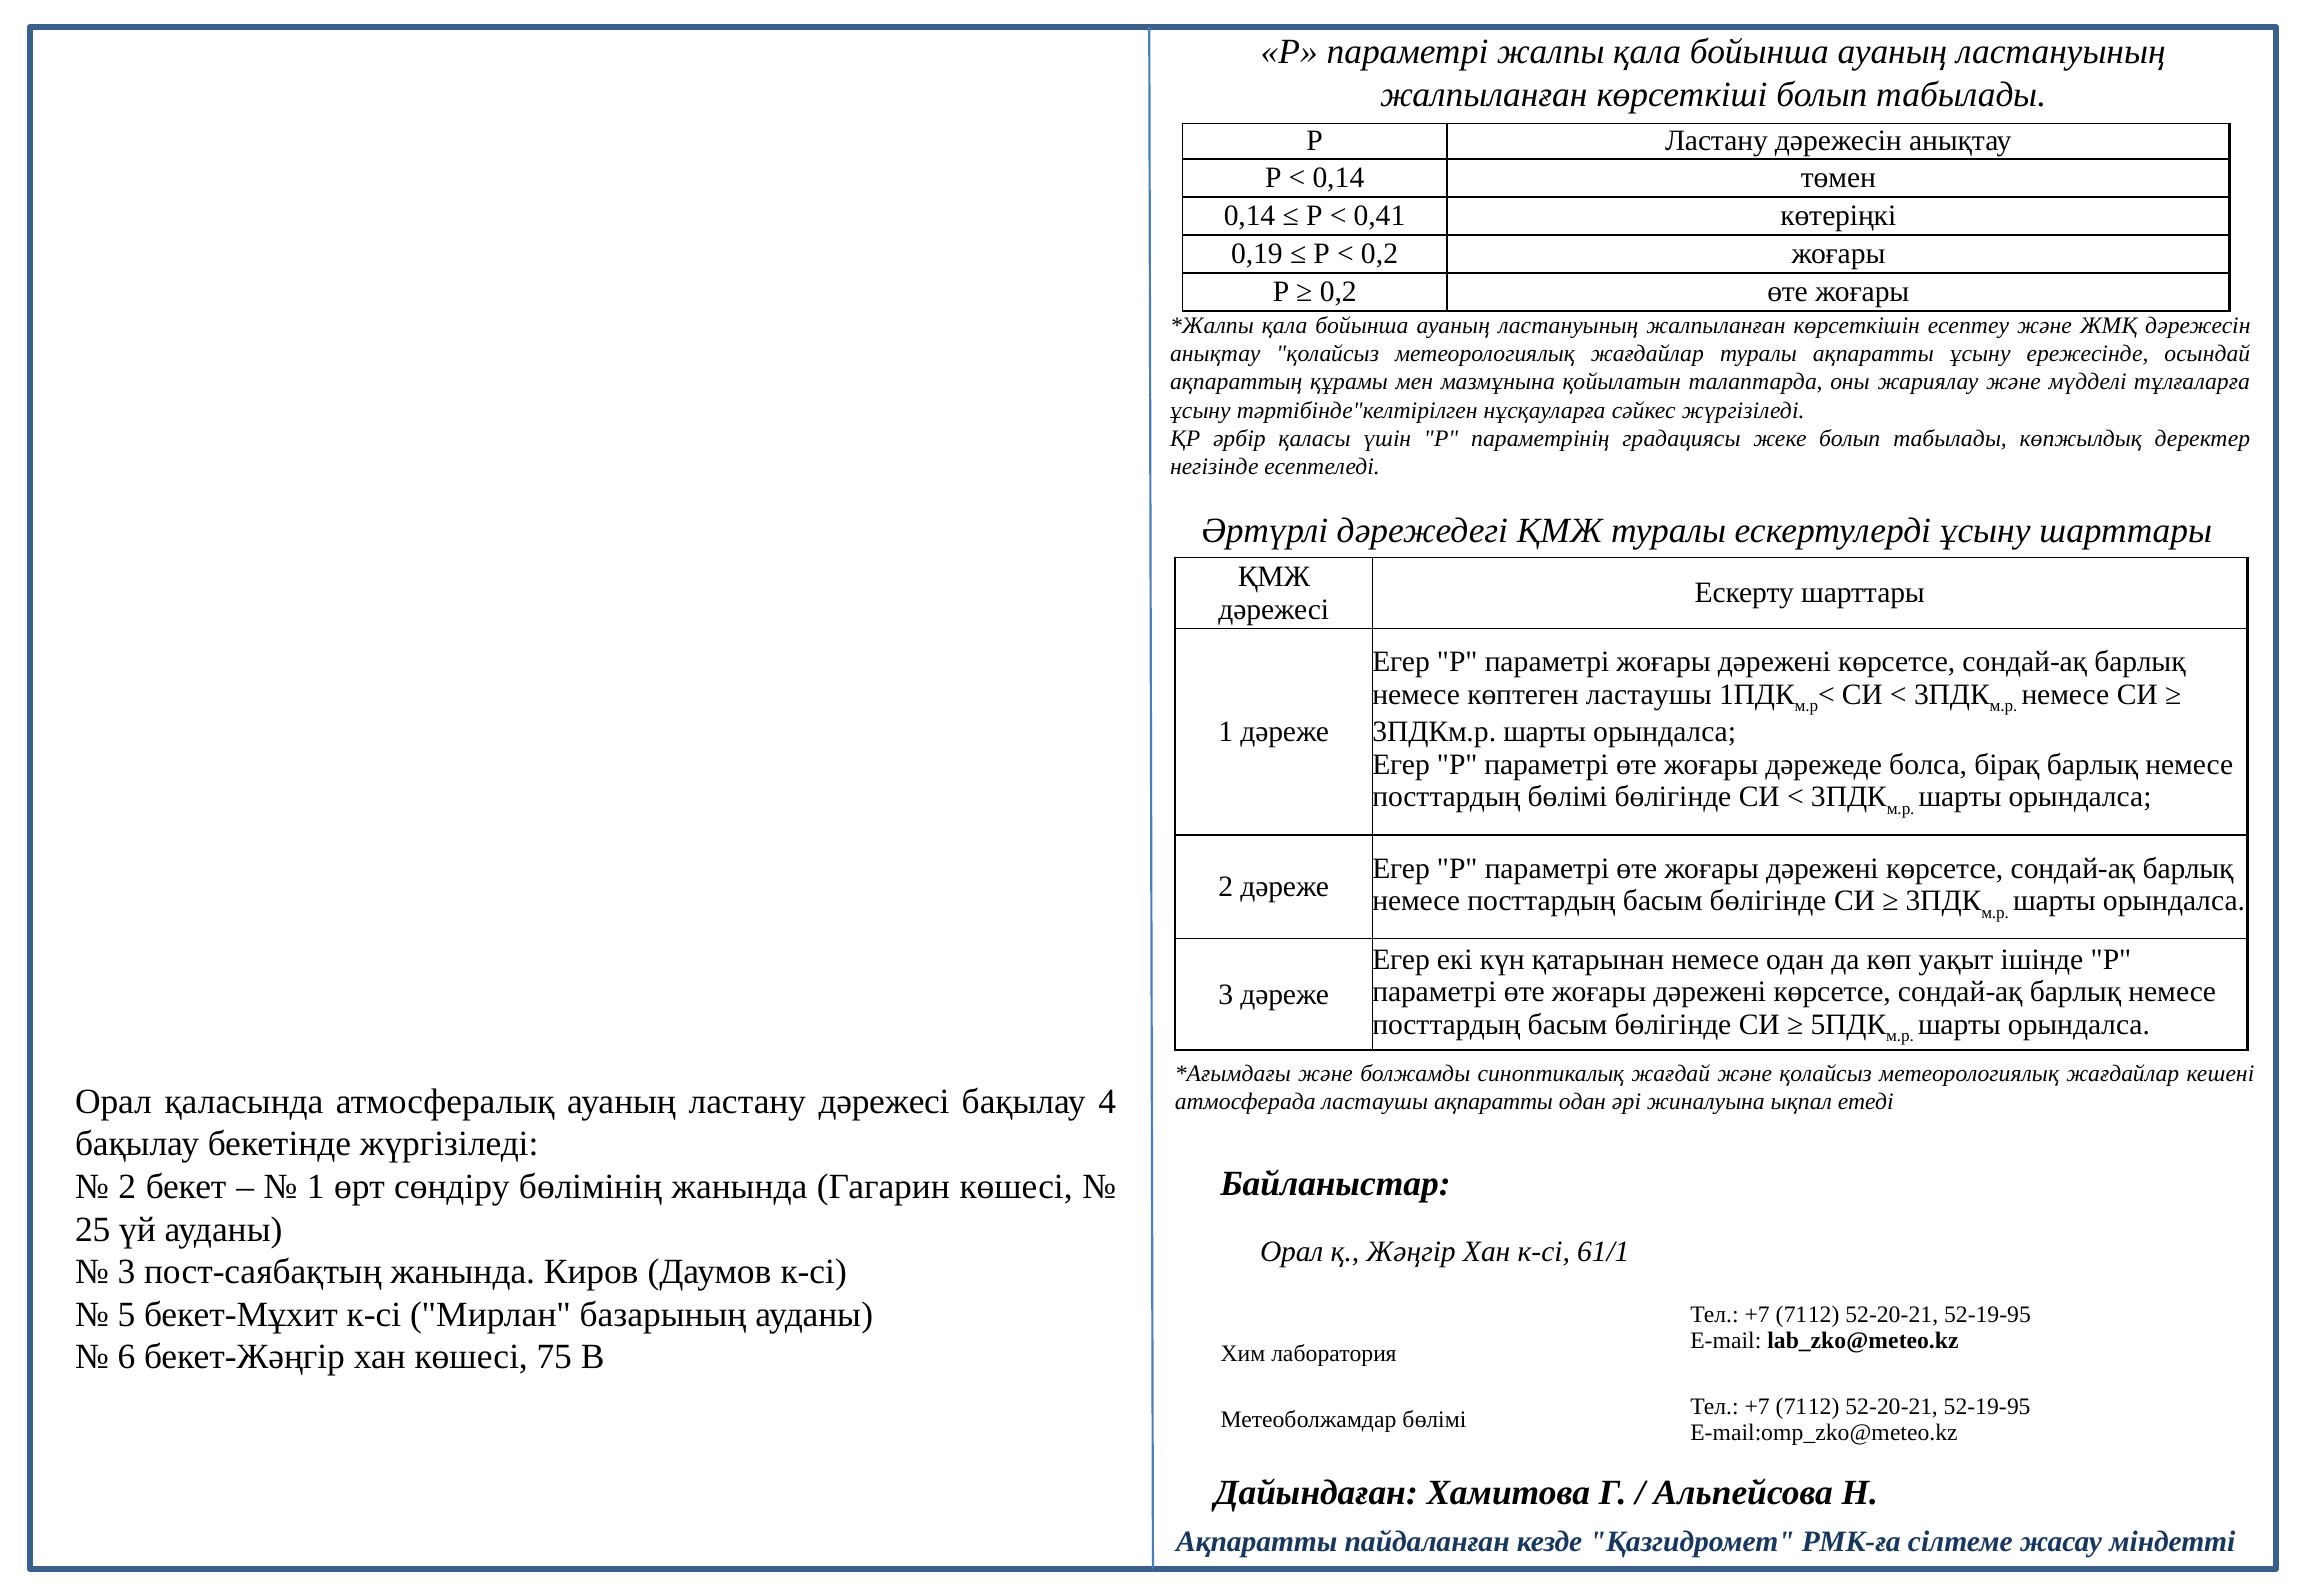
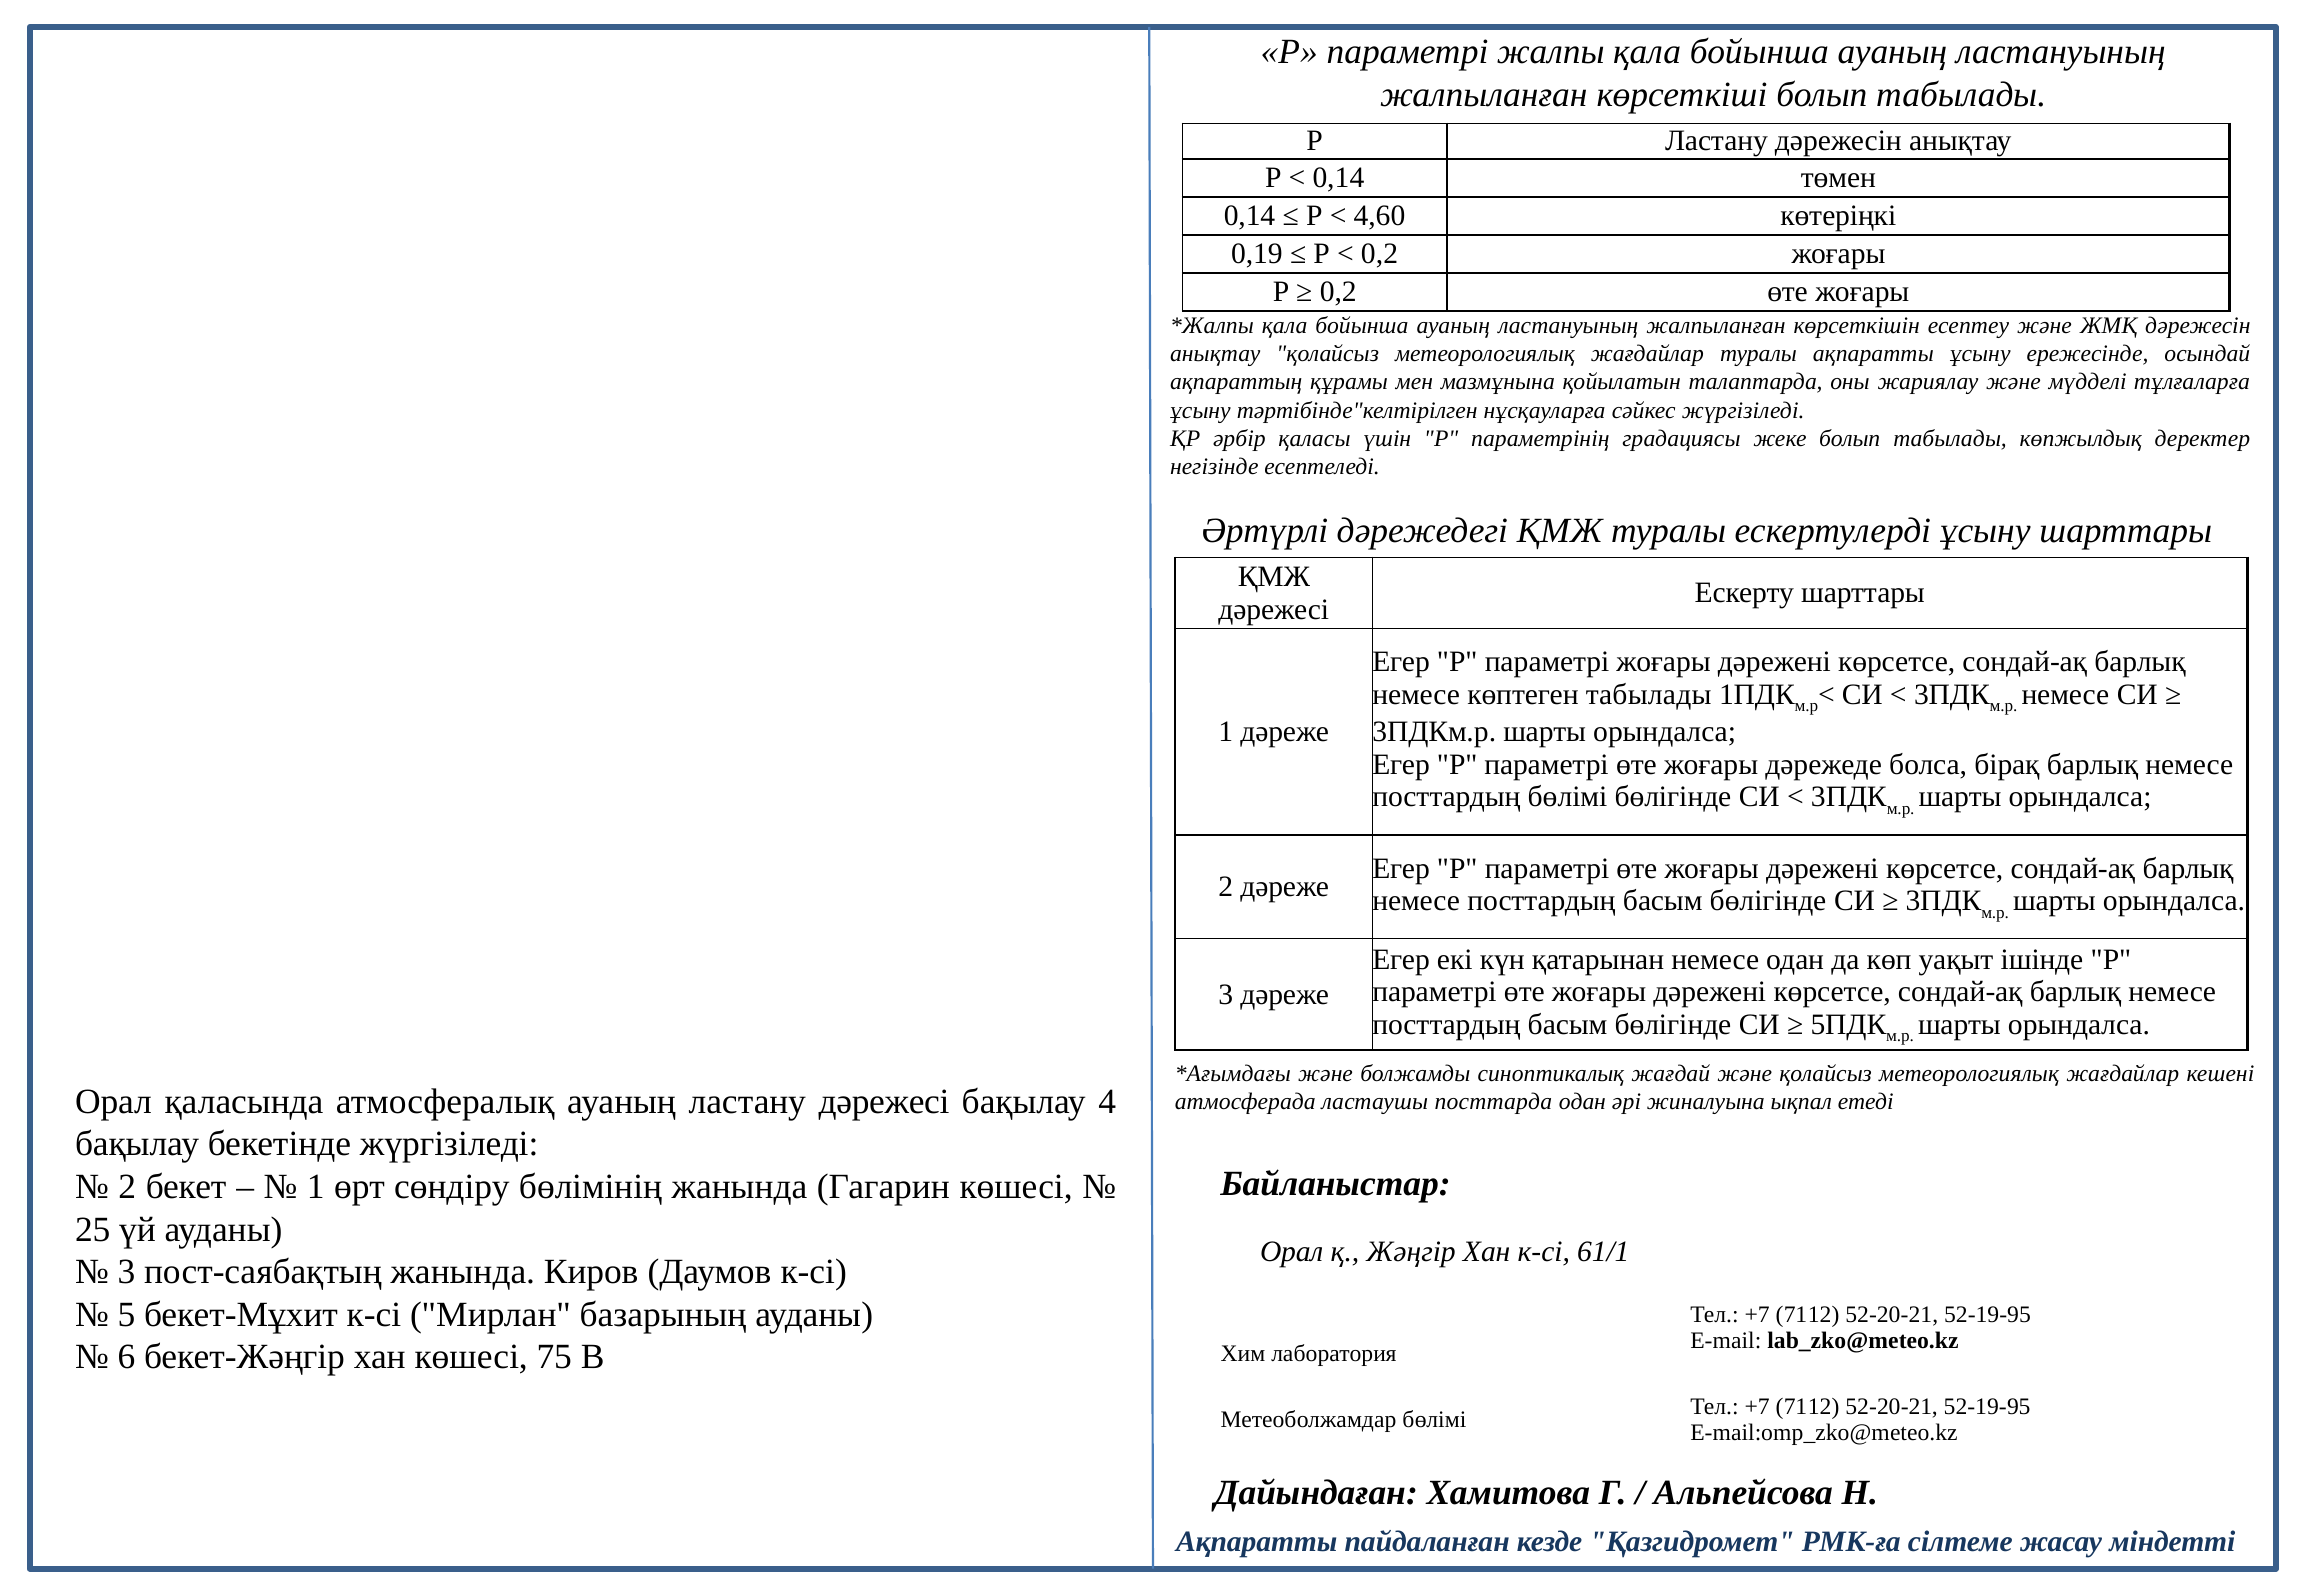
0,41: 0,41 -> 4,60
көптеген ластаушы: ластаушы -> табылады
ластаушы ақпаратты: ақпаратты -> посттарда
